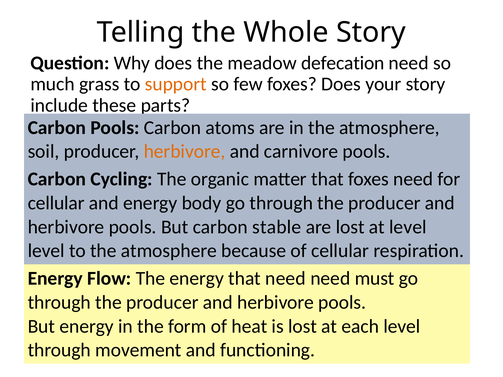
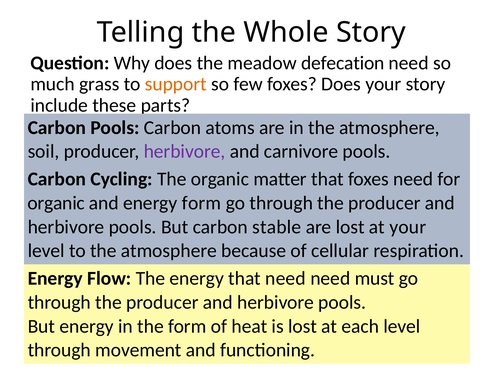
herbivore at (185, 152) colour: orange -> purple
cellular at (56, 203): cellular -> organic
energy body: body -> form
at level: level -> your
